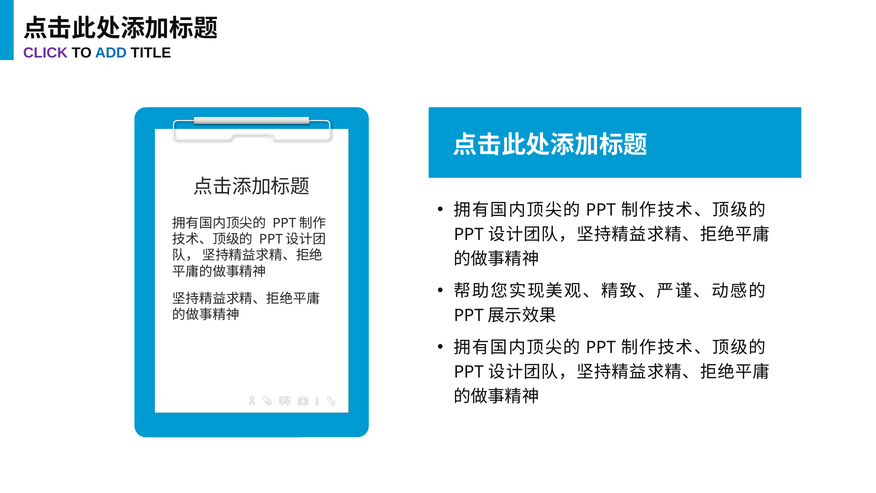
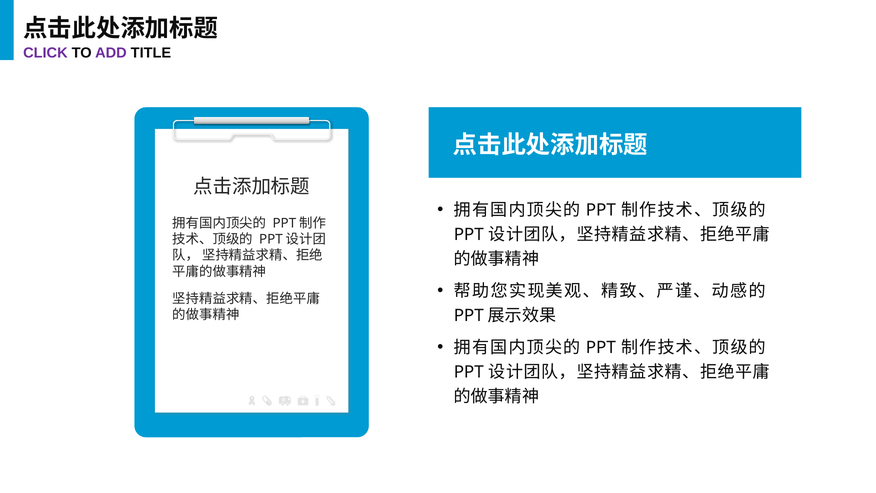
ADD colour: blue -> purple
